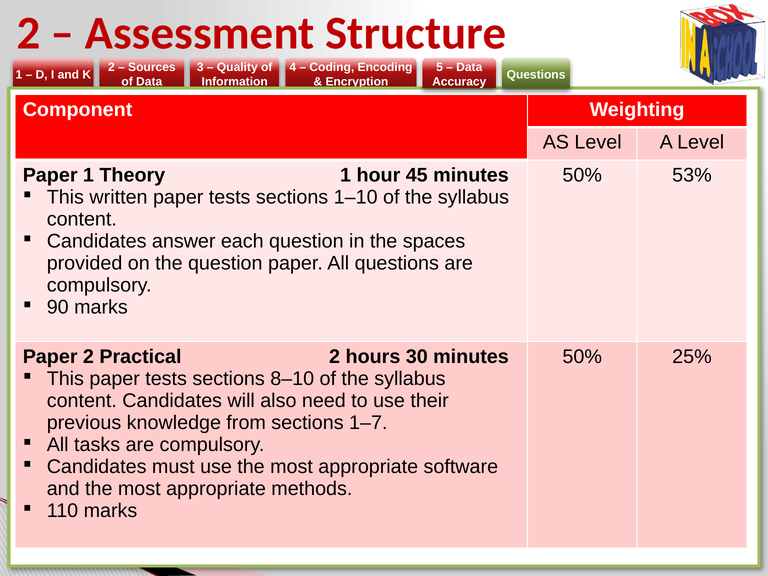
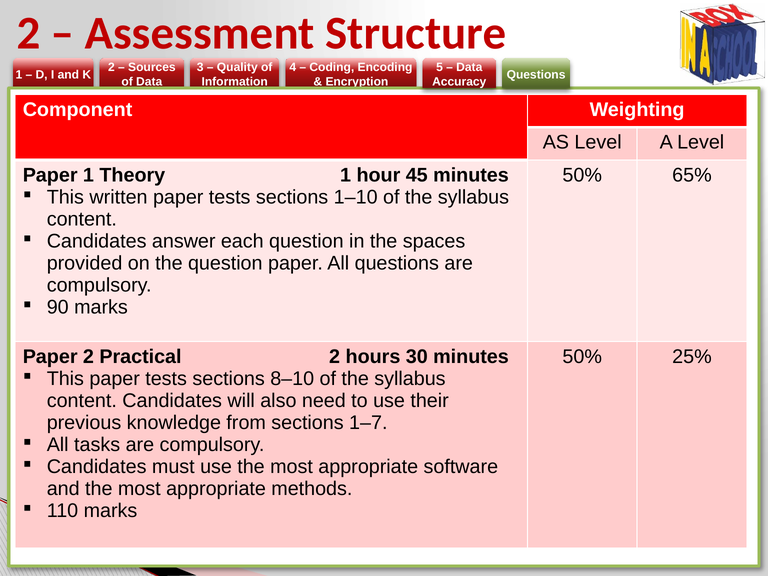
53%: 53% -> 65%
